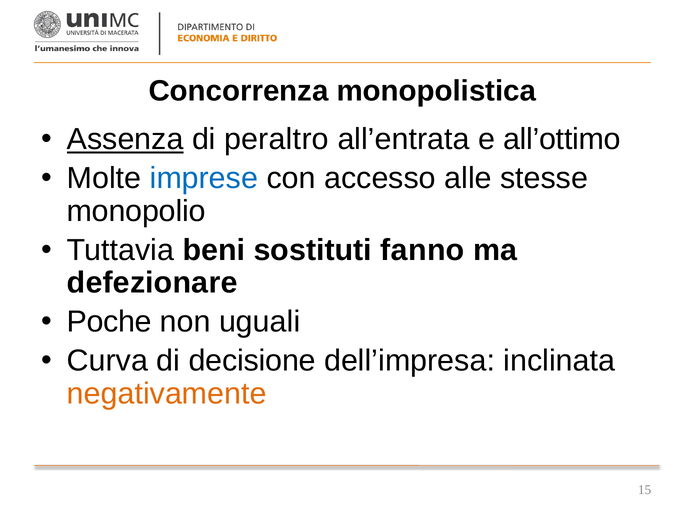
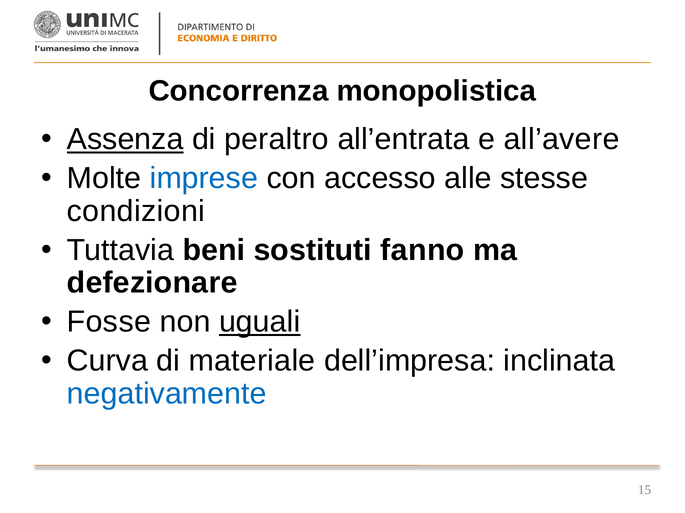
all’ottimo: all’ottimo -> all’avere
monopolio: monopolio -> condizioni
Poche: Poche -> Fosse
uguali underline: none -> present
decisione: decisione -> materiale
negativamente colour: orange -> blue
